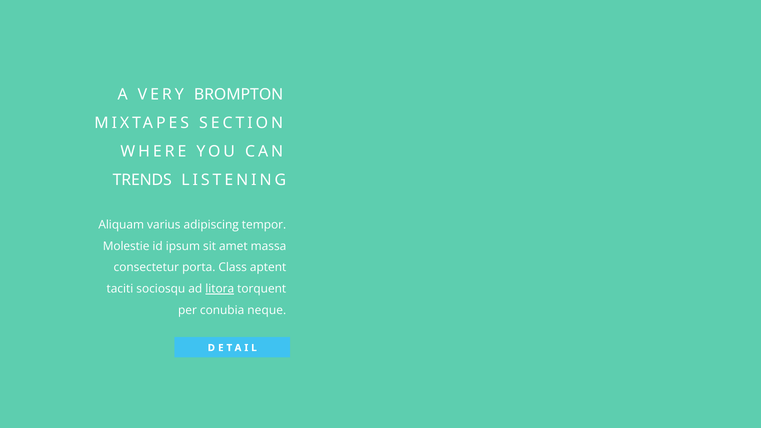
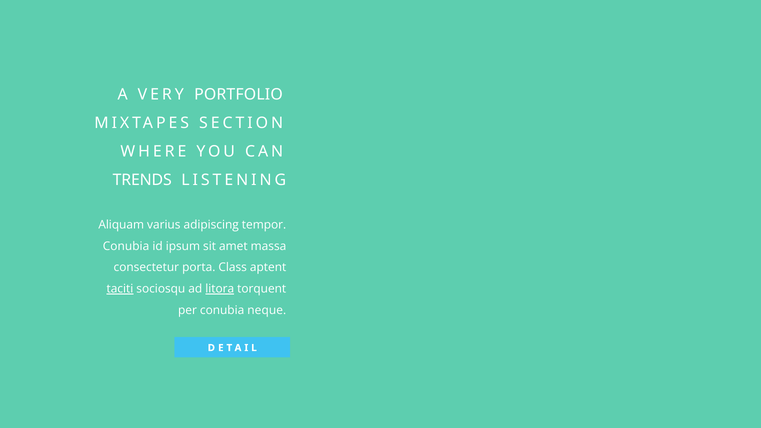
BROMPTON: BROMPTON -> PORTFOLIO
Molestie at (126, 246): Molestie -> Conubia
taciti underline: none -> present
